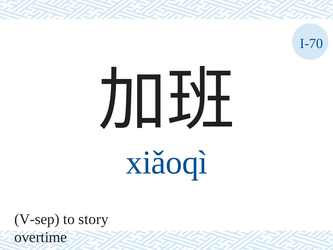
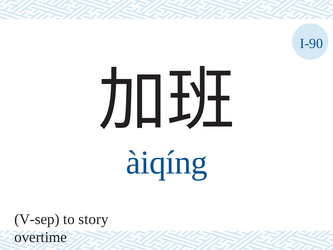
I-70: I-70 -> I-90
xiǎoqì: xiǎoqì -> àiqíng
